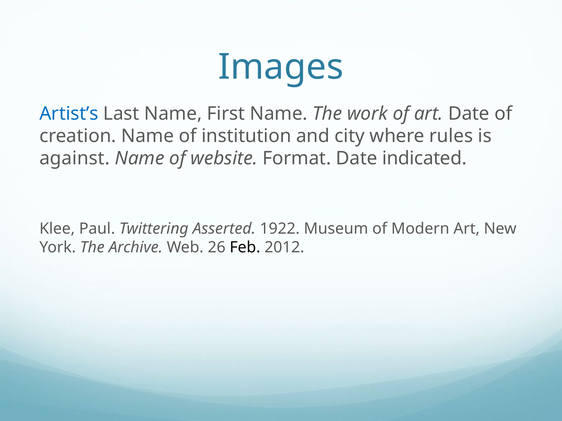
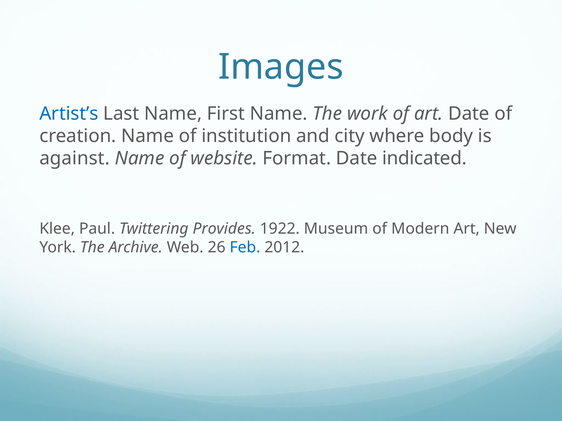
rules: rules -> body
Asserted: Asserted -> Provides
Feb colour: black -> blue
